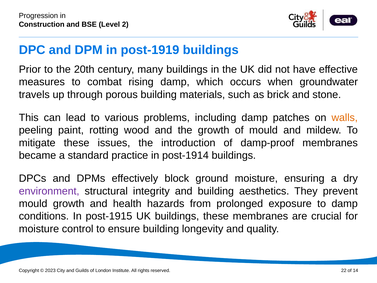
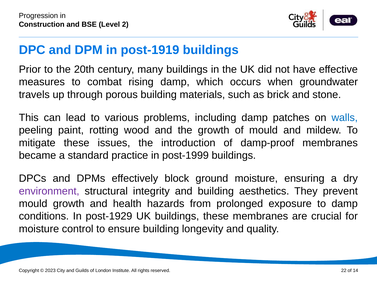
walls colour: orange -> blue
post-1914: post-1914 -> post-1999
post-1915: post-1915 -> post-1929
